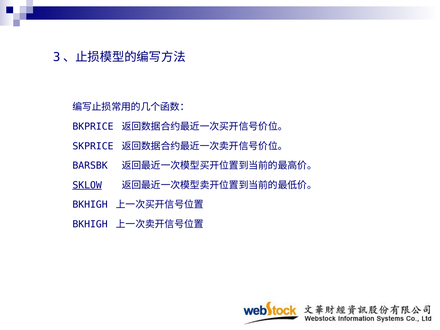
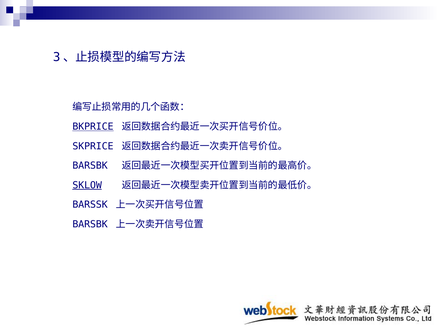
BKPRICE underline: none -> present
BKHIGH at (90, 205): BKHIGH -> BARSSK
BKHIGH at (90, 224): BKHIGH -> BARSBK
